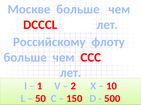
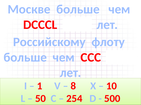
2: 2 -> 8
150: 150 -> 254
